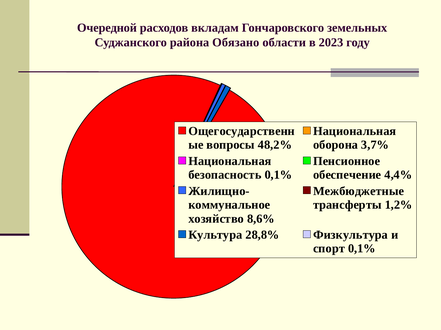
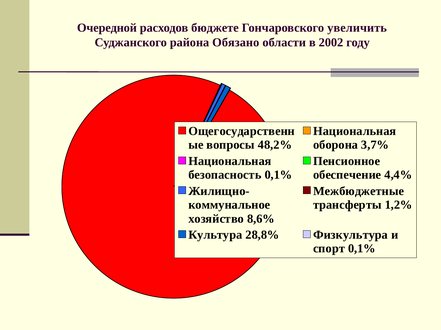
вкладам: вкладам -> бюджете
земельных: земельных -> увеличить
2023: 2023 -> 2002
